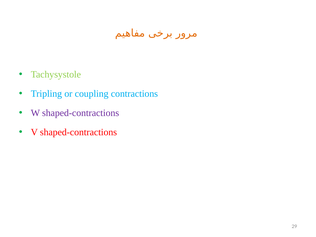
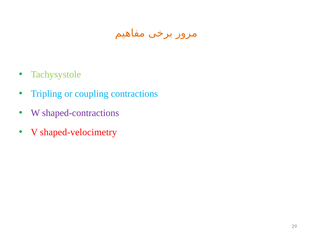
V shaped-contractions: shaped-contractions -> shaped-velocimetry
